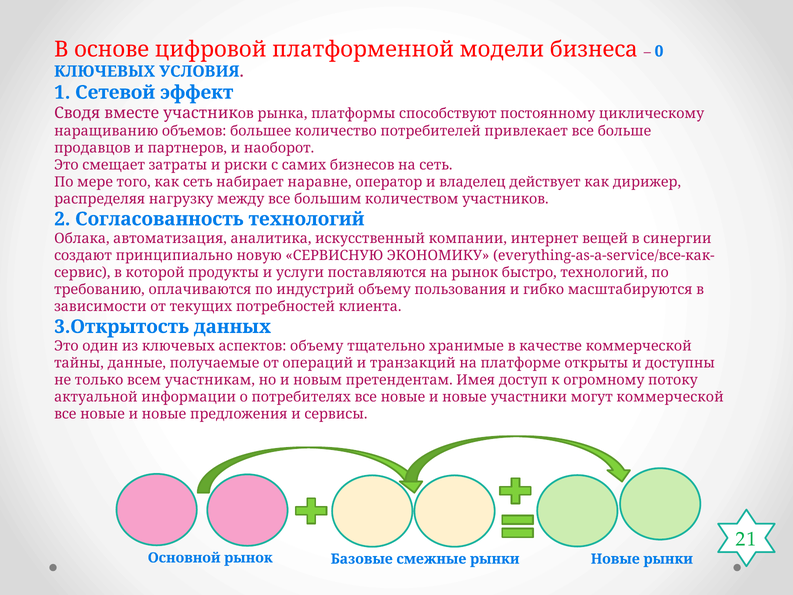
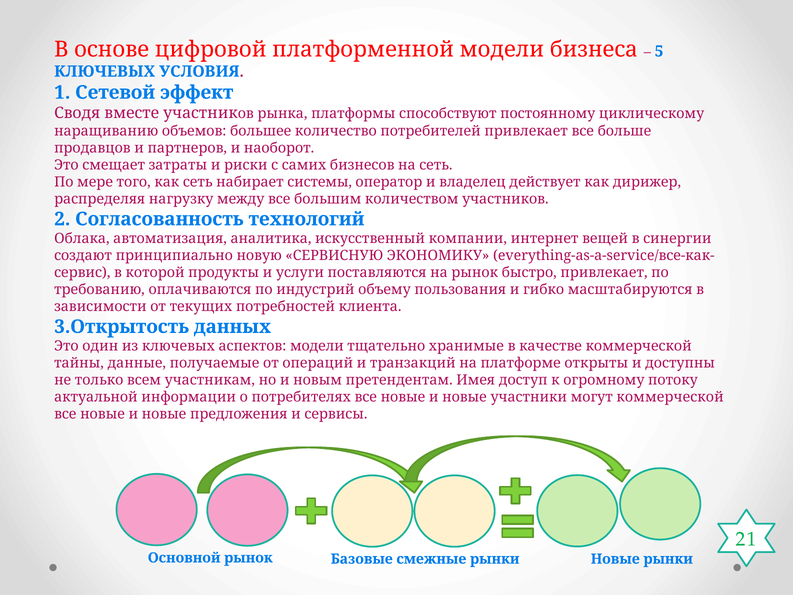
0: 0 -> 5
наравне: наравне -> системы
быстро технологий: технологий -> привлекает
аспектов объему: объему -> модели
